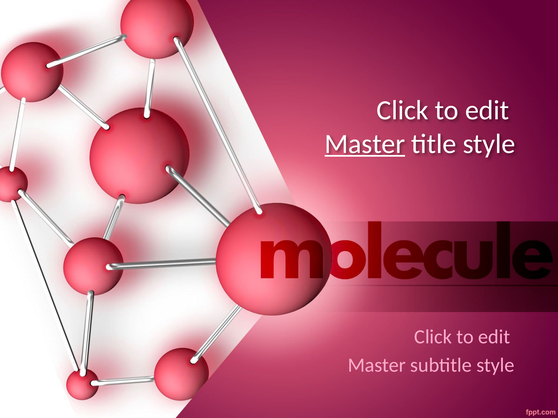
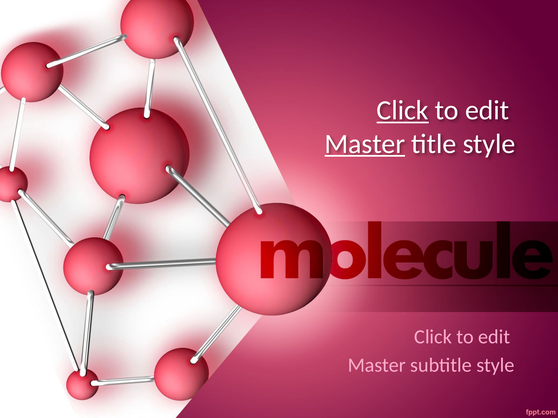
Click at (403, 111) underline: none -> present
